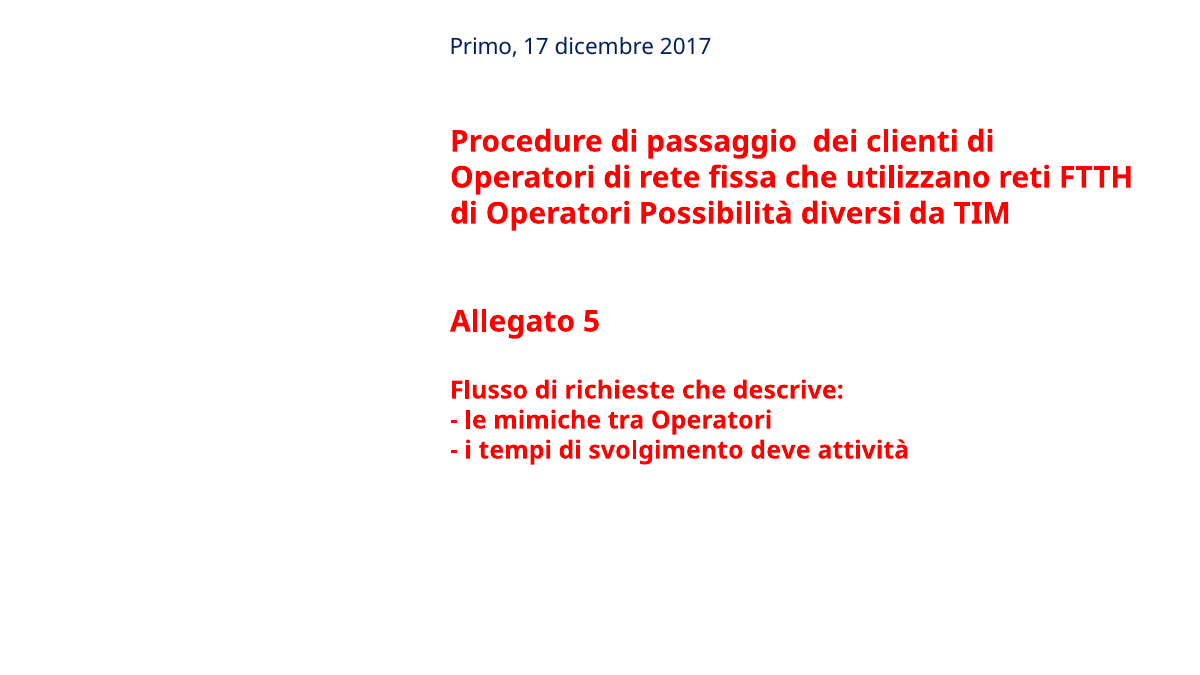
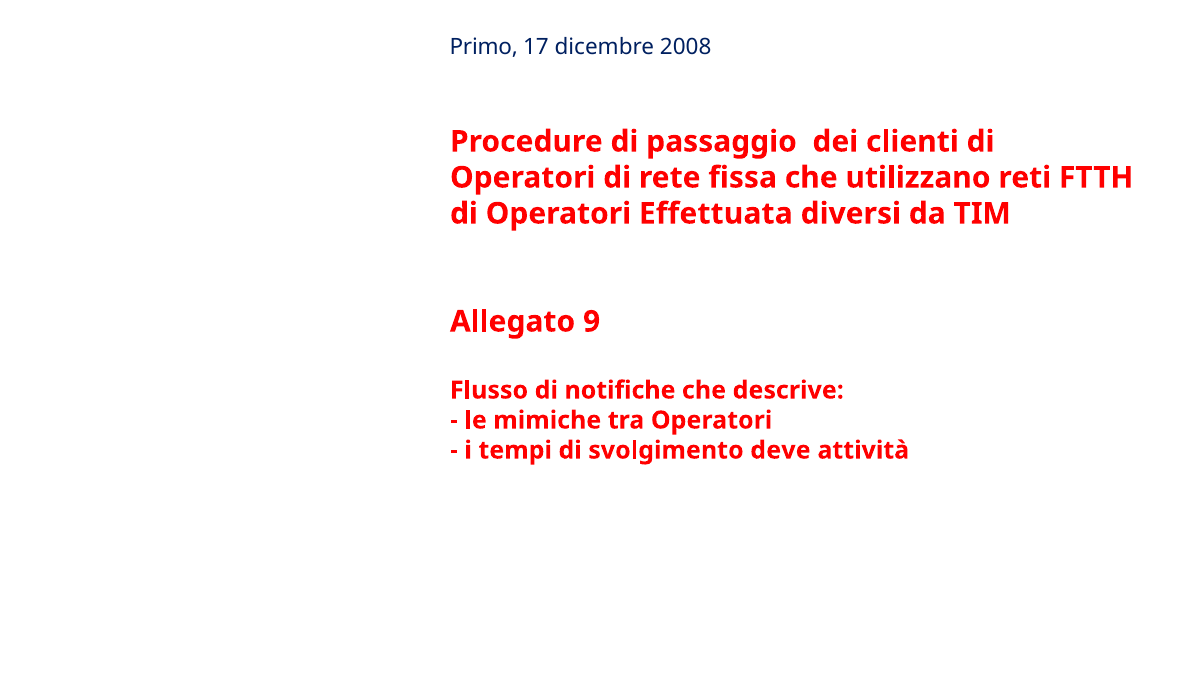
2017: 2017 -> 2008
Possibilità: Possibilità -> Effettuata
5: 5 -> 9
richieste: richieste -> notifiche
